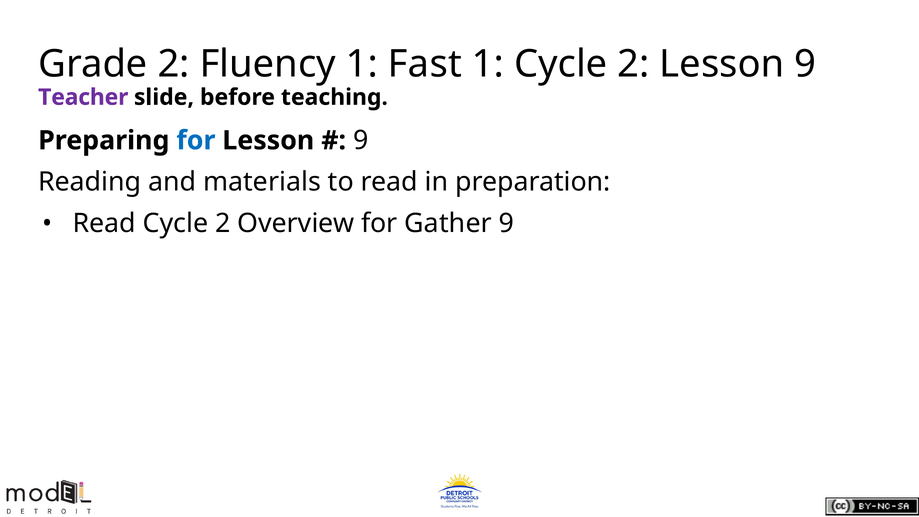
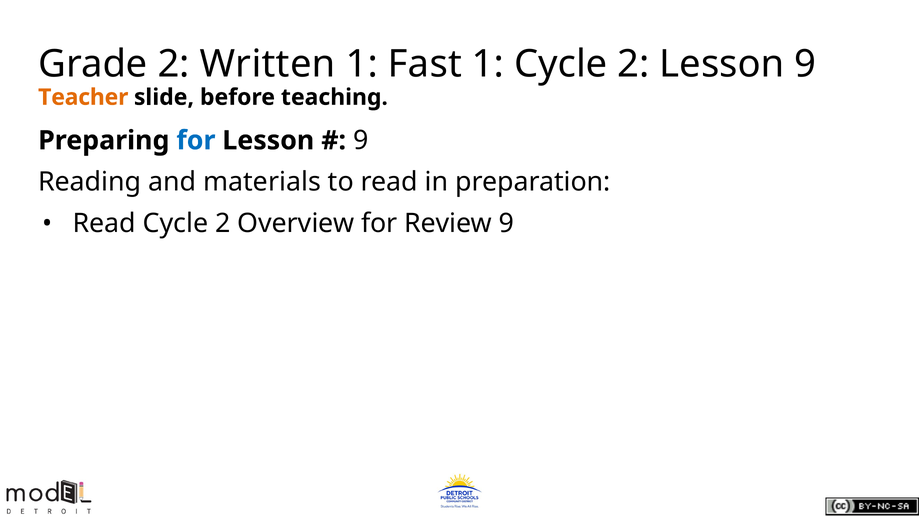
Fluency: Fluency -> Written
Teacher colour: purple -> orange
Gather: Gather -> Review
